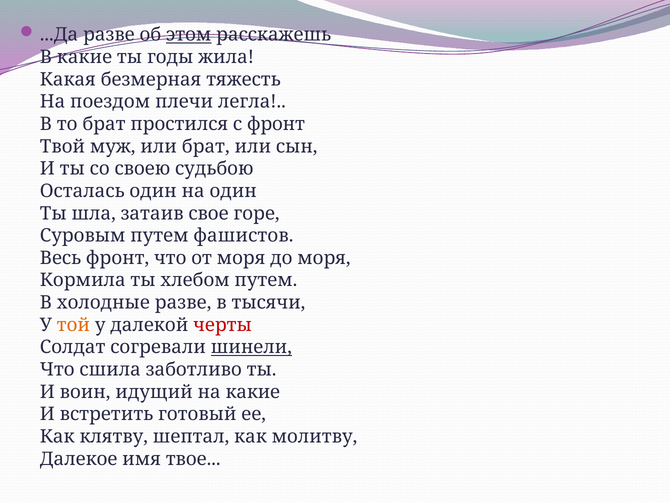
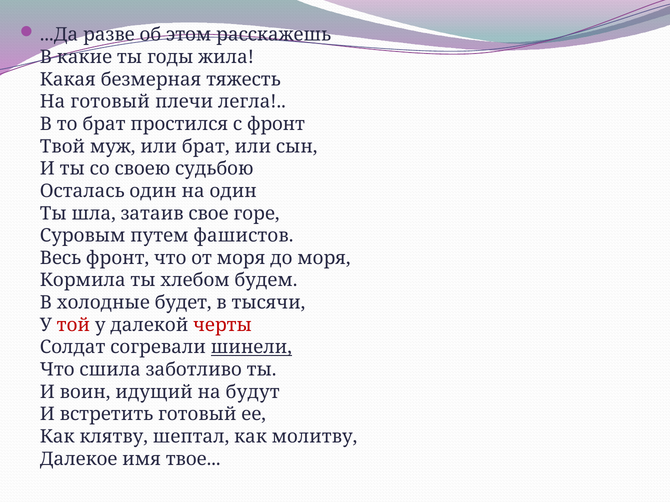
этом underline: present -> none
На поездом: поездом -> готовый
хлебом путем: путем -> будем
холодные разве: разве -> будет
той colour: orange -> red
на какие: какие -> будут
